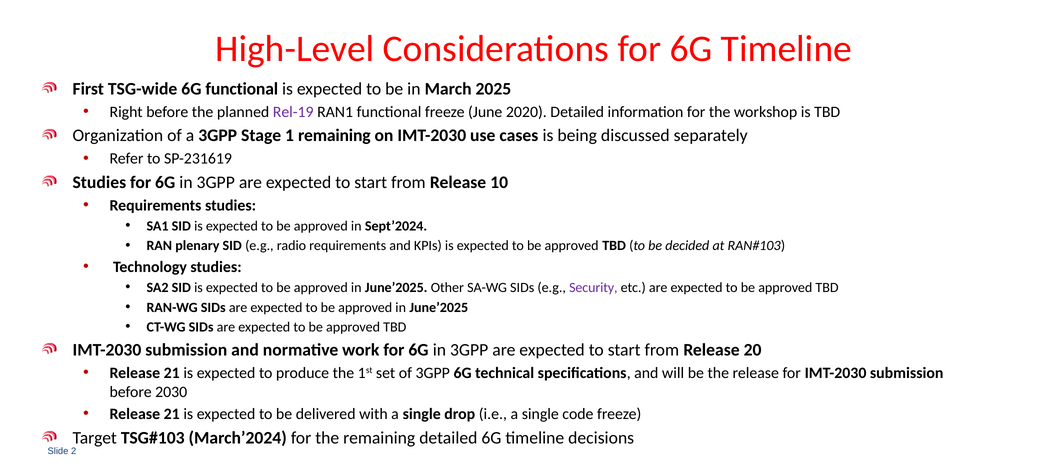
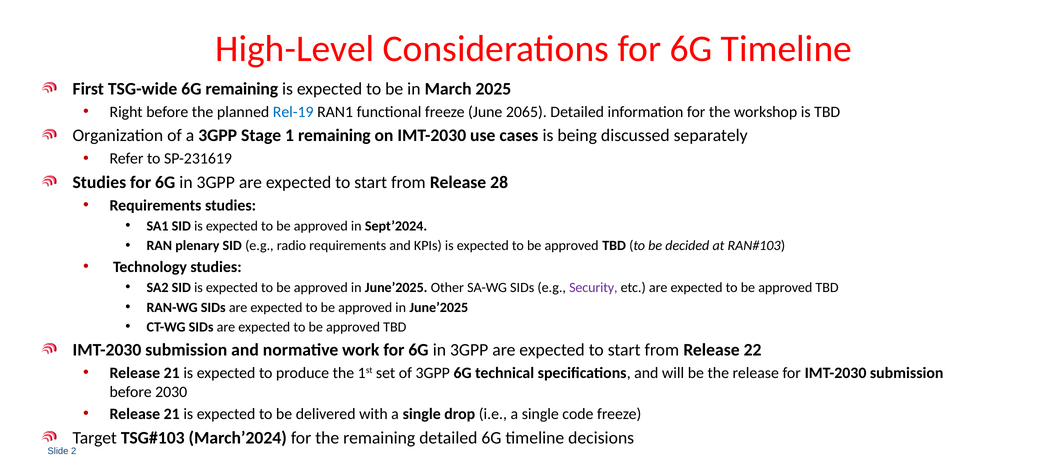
6G functional: functional -> remaining
Rel-19 colour: purple -> blue
2020: 2020 -> 2065
10: 10 -> 28
20: 20 -> 22
